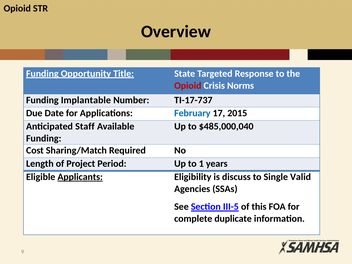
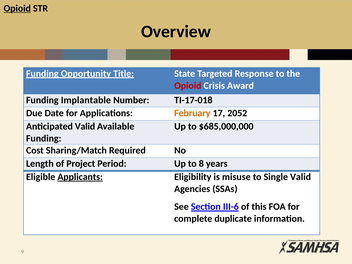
Opioid at (17, 8) underline: none -> present
Norms: Norms -> Award
TI-17-737: TI-17-737 -> TI-17-018
February colour: blue -> orange
2015: 2015 -> 2052
Anticipated Staff: Staff -> Valid
$485,000,040: $485,000,040 -> $685,000,000
1: 1 -> 8
discuss: discuss -> misuse
III-5: III-5 -> III-6
